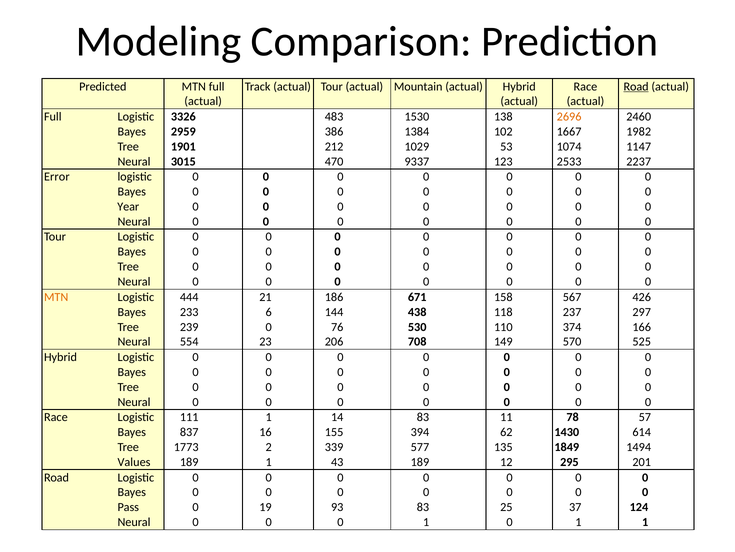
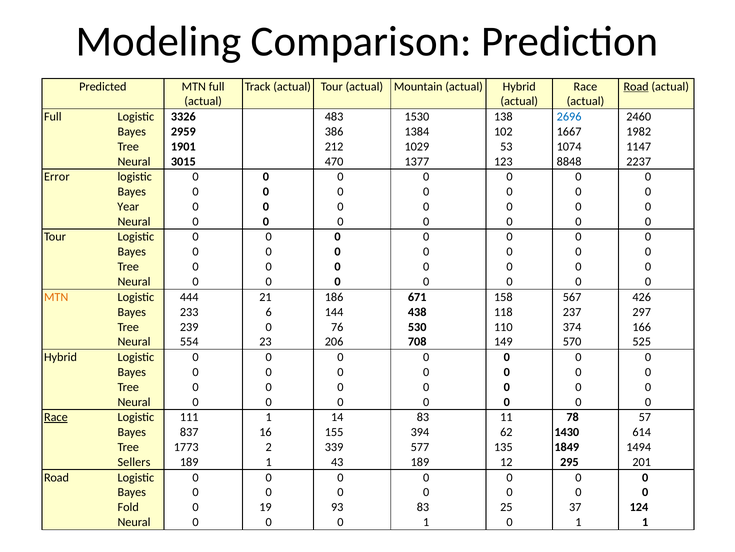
2696 colour: orange -> blue
9337: 9337 -> 1377
2533: 2533 -> 8848
Race at (56, 417) underline: none -> present
Values: Values -> Sellers
Pass: Pass -> Fold
